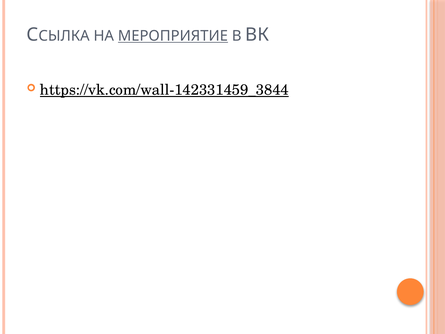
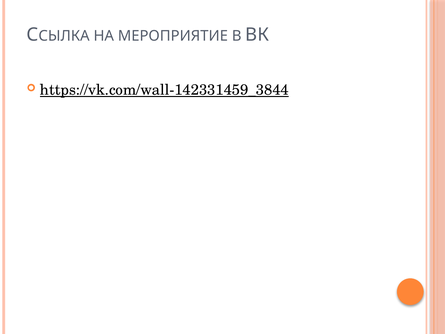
МЕРОПРИЯТИЕ underline: present -> none
